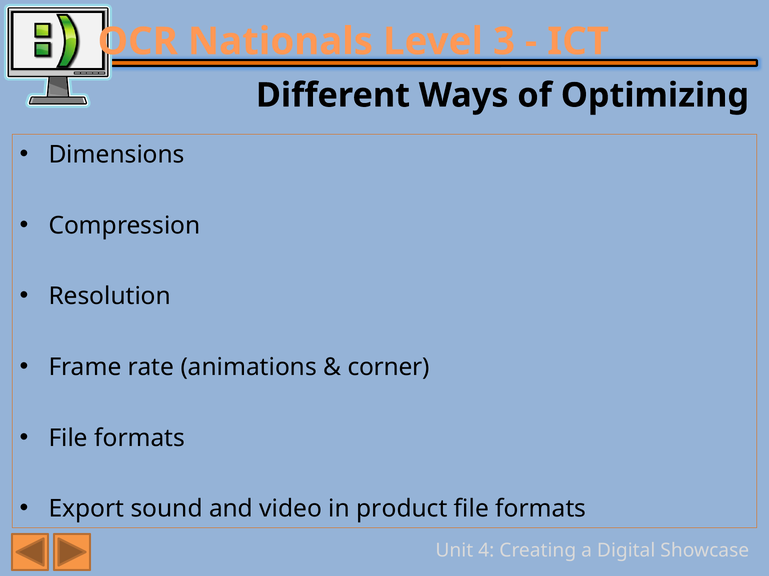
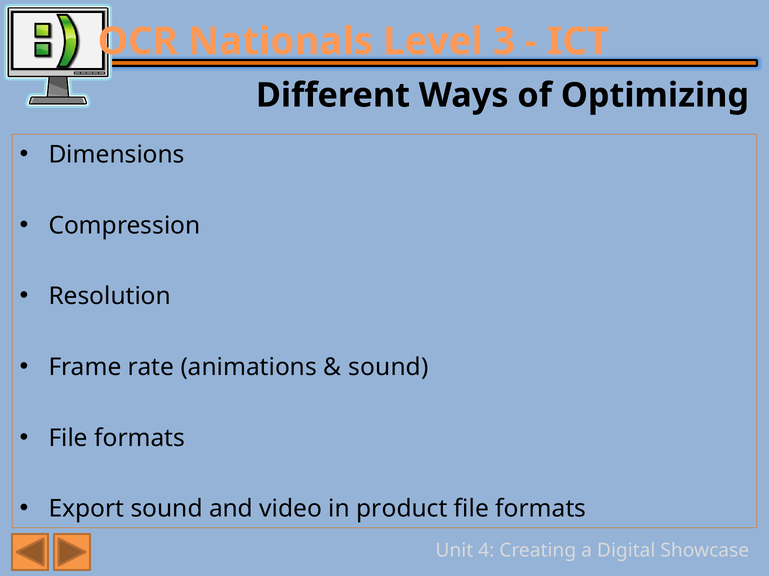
corner at (389, 368): corner -> sound
